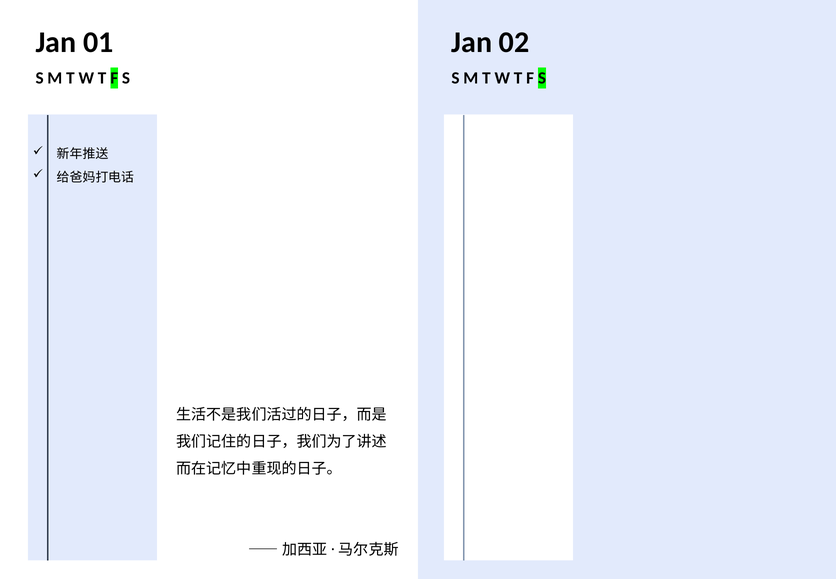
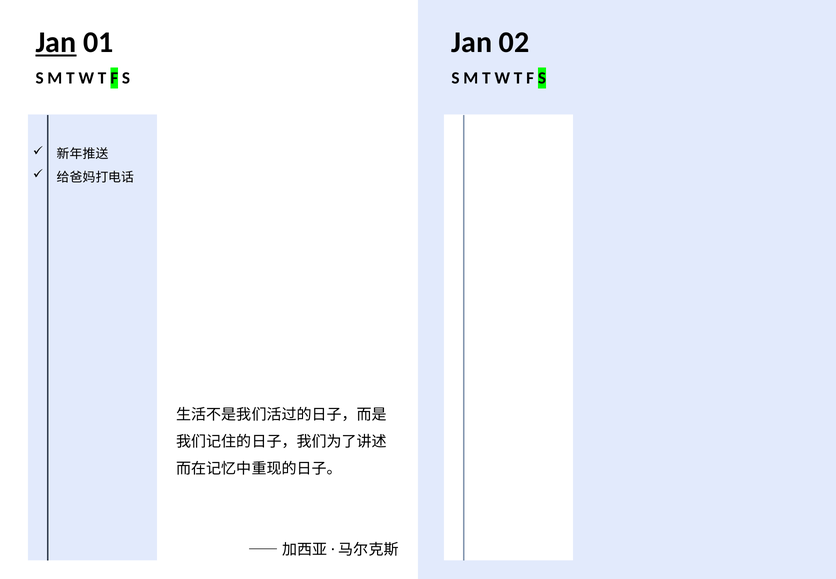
Jan at (56, 43) underline: none -> present
